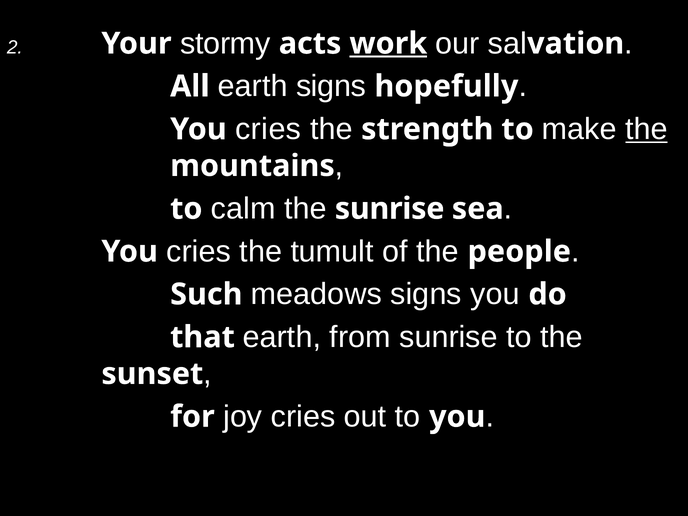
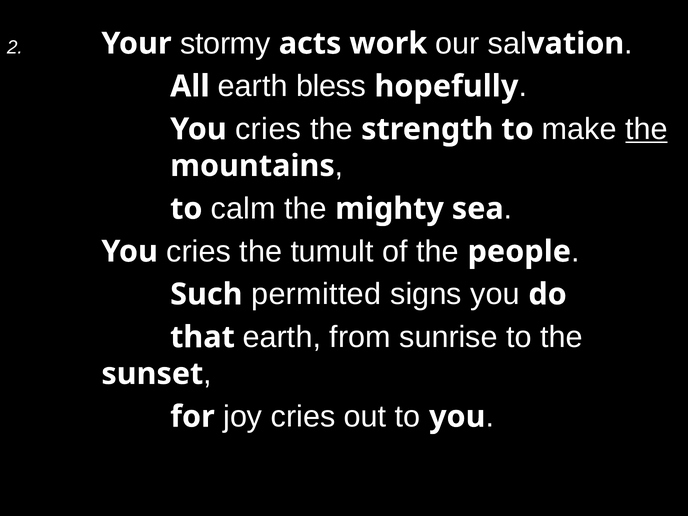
work underline: present -> none
earth signs: signs -> bless
the sunrise: sunrise -> mighty
meadows: meadows -> permitted
